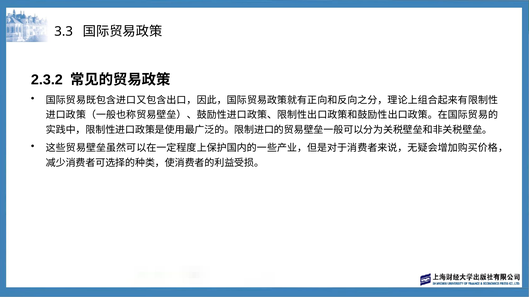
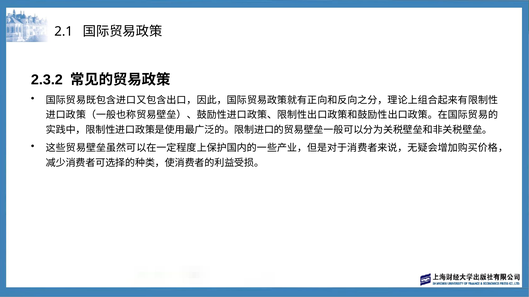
3.3: 3.3 -> 2.1
